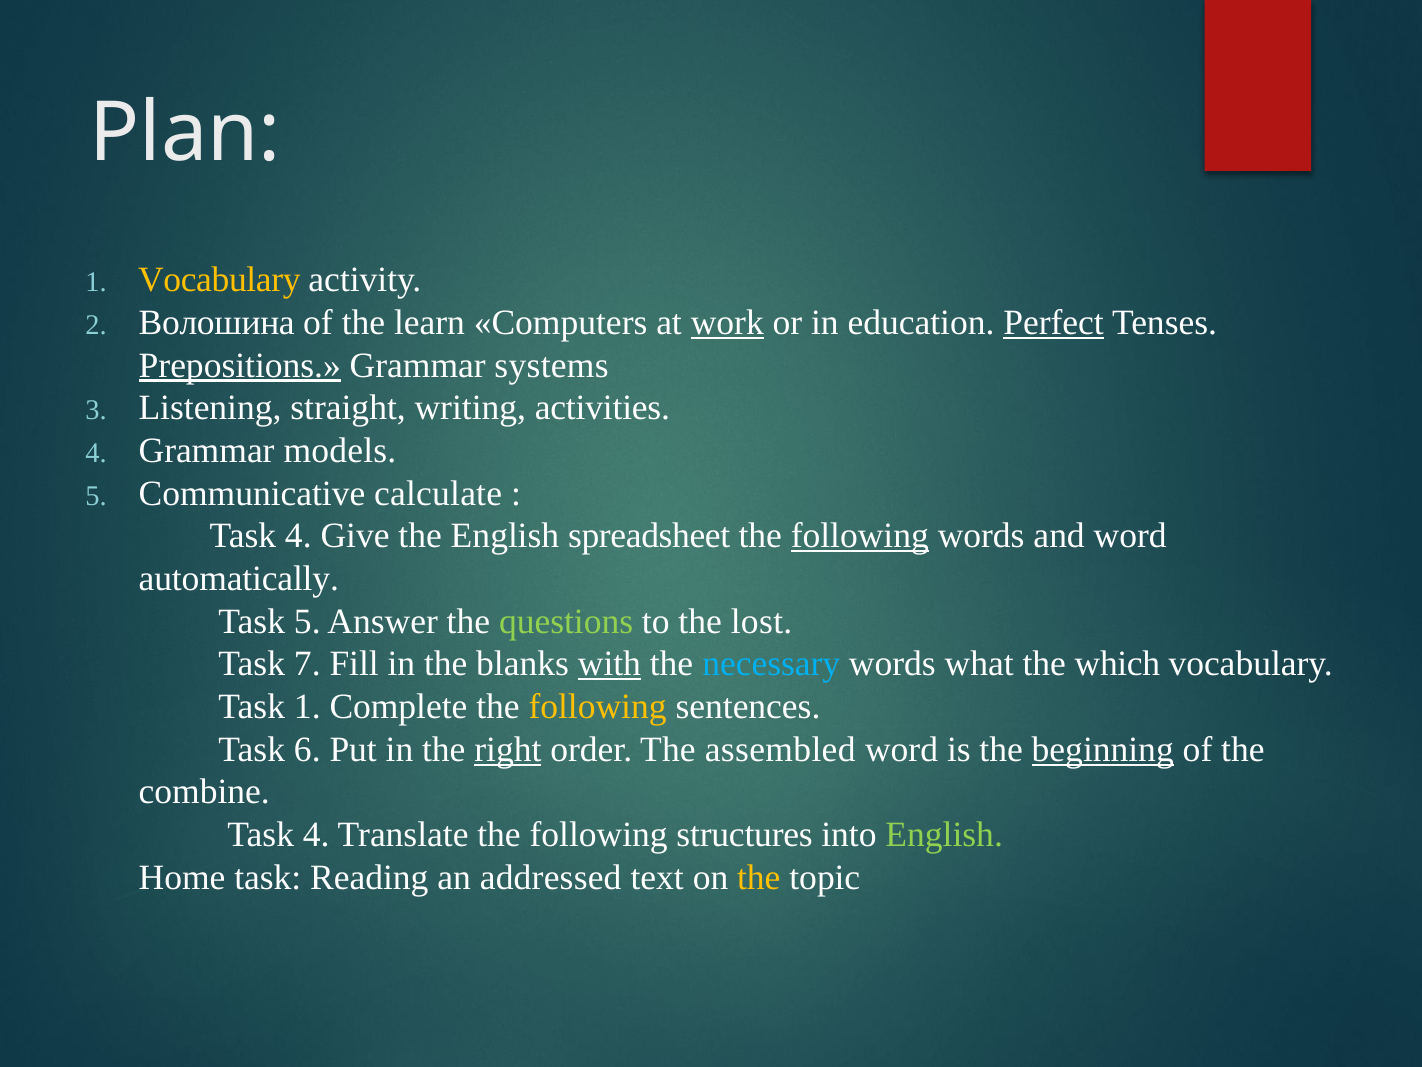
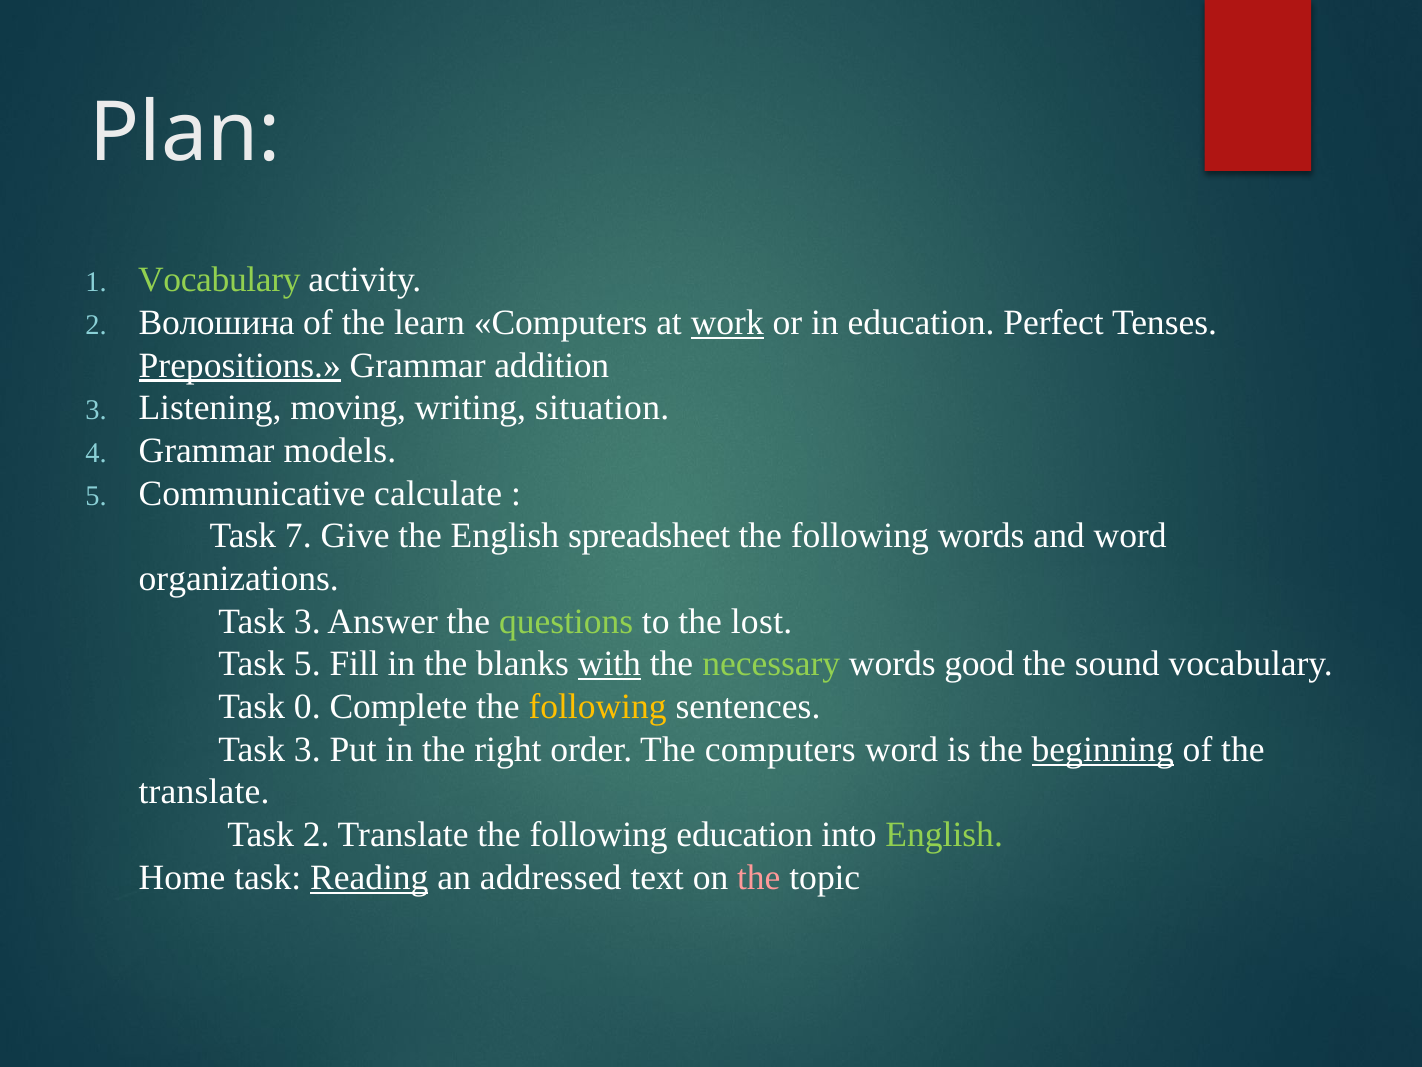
Vocabulary at (219, 280) colour: yellow -> light green
Perfect underline: present -> none
systems: systems -> addition
straight: straight -> moving
activities: activities -> situation
4 at (298, 536): 4 -> 7
following at (860, 536) underline: present -> none
automatically: automatically -> organizations
5 at (307, 621): 5 -> 3
Task 7: 7 -> 5
necessary colour: light blue -> light green
what: what -> good
which: which -> sound
Task 1: 1 -> 0
6 at (307, 749): 6 -> 3
right underline: present -> none
The assembled: assembled -> computers
combine at (204, 792): combine -> translate
4 at (316, 834): 4 -> 2
following structures: structures -> education
Reading underline: none -> present
the at (759, 877) colour: yellow -> pink
